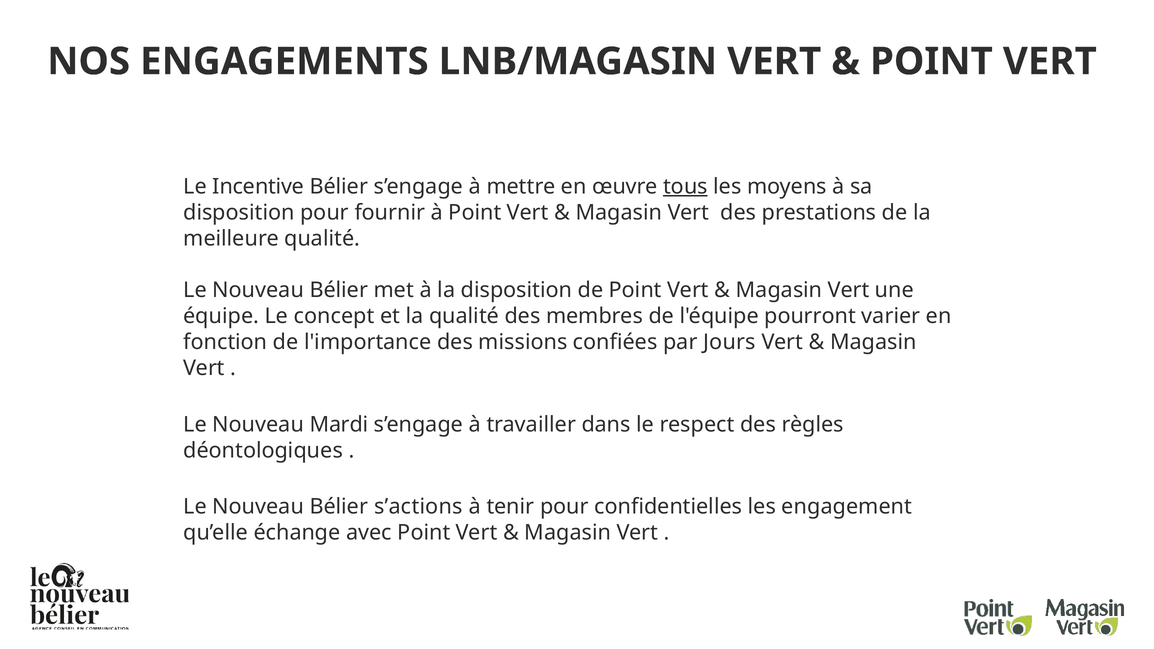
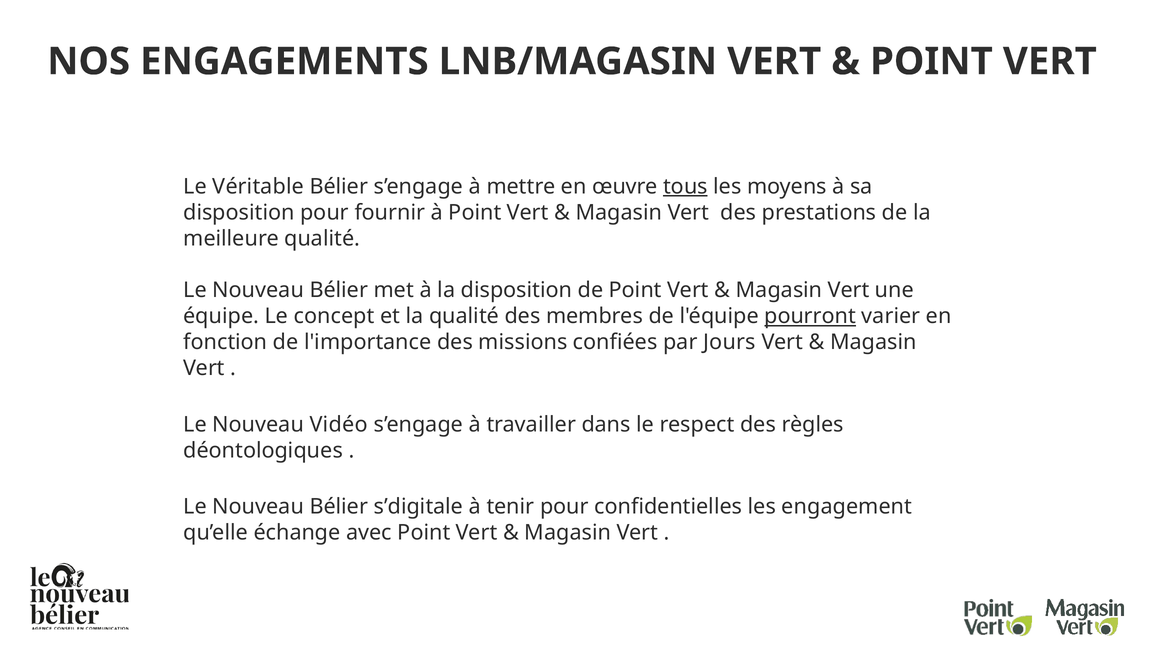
Incentive: Incentive -> Véritable
pourront underline: none -> present
Mardi: Mardi -> Vidéo
s’actions: s’actions -> s’digitale
